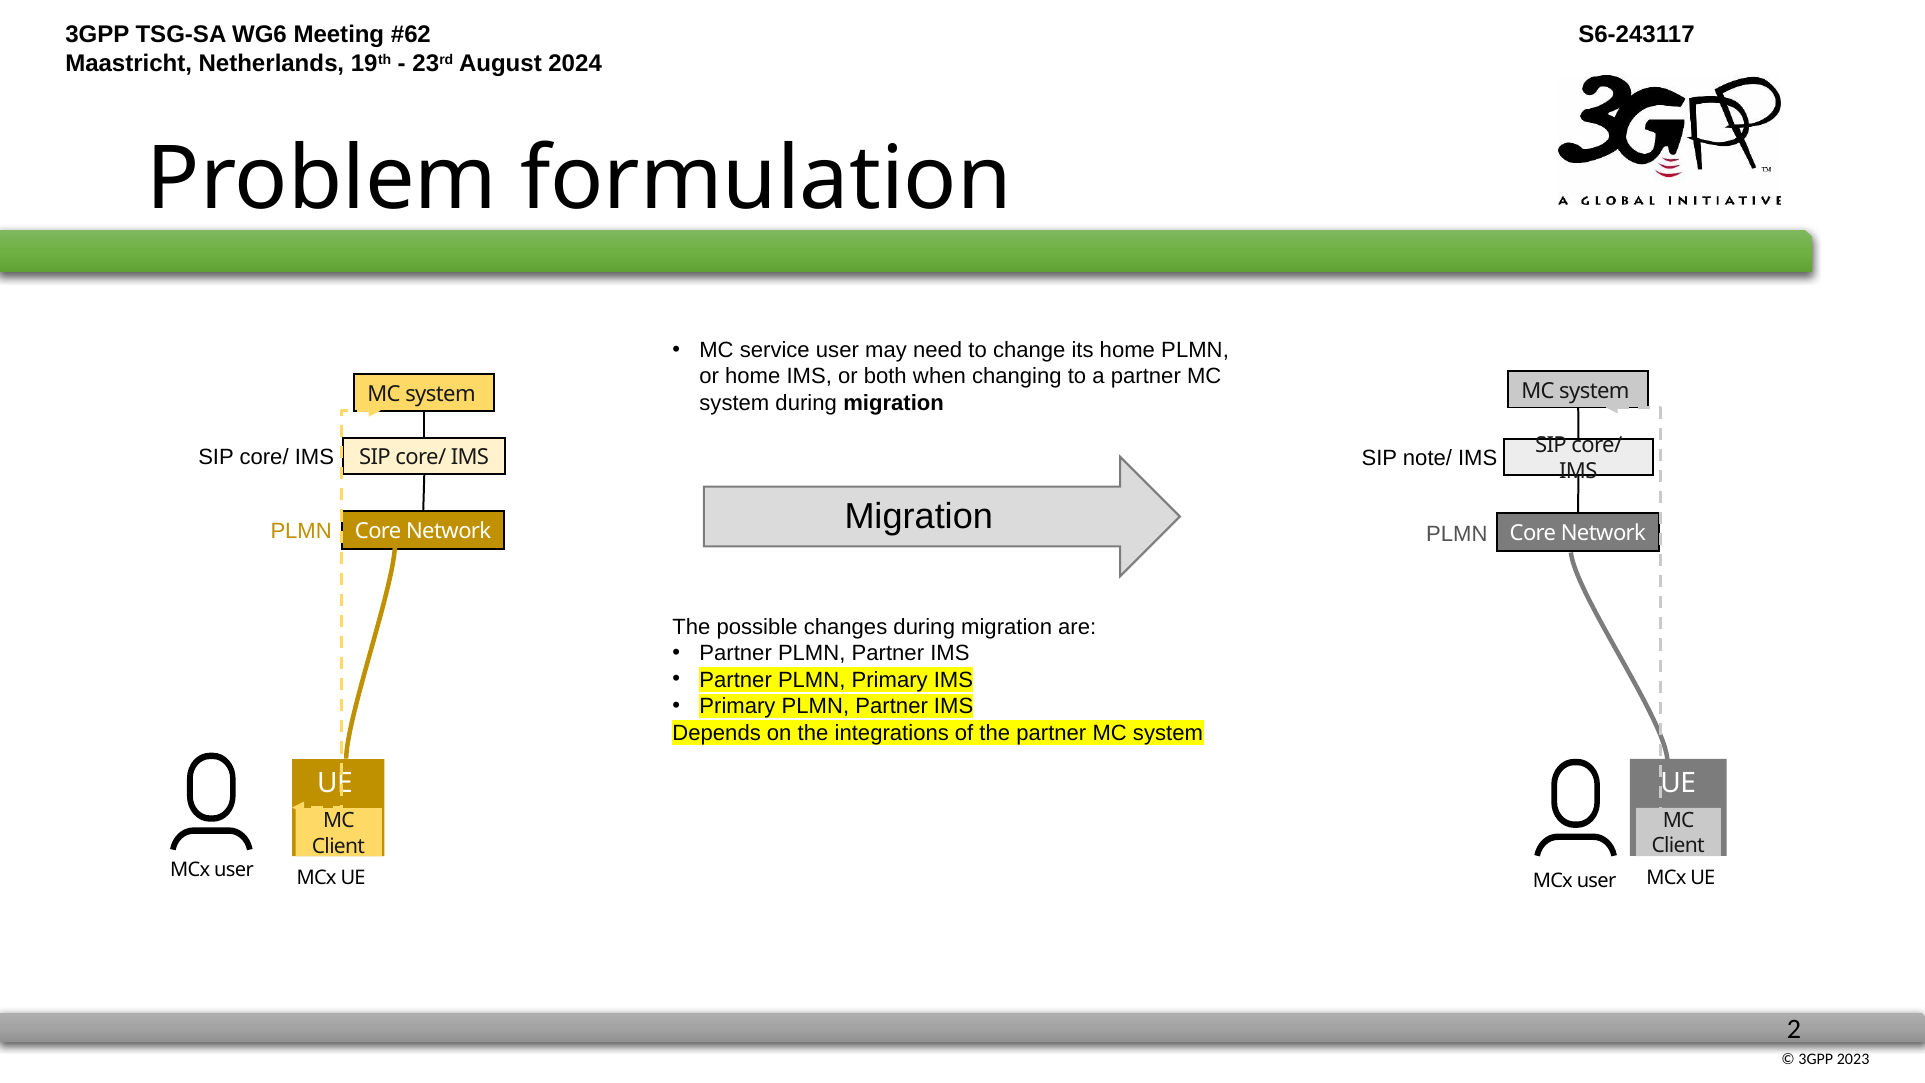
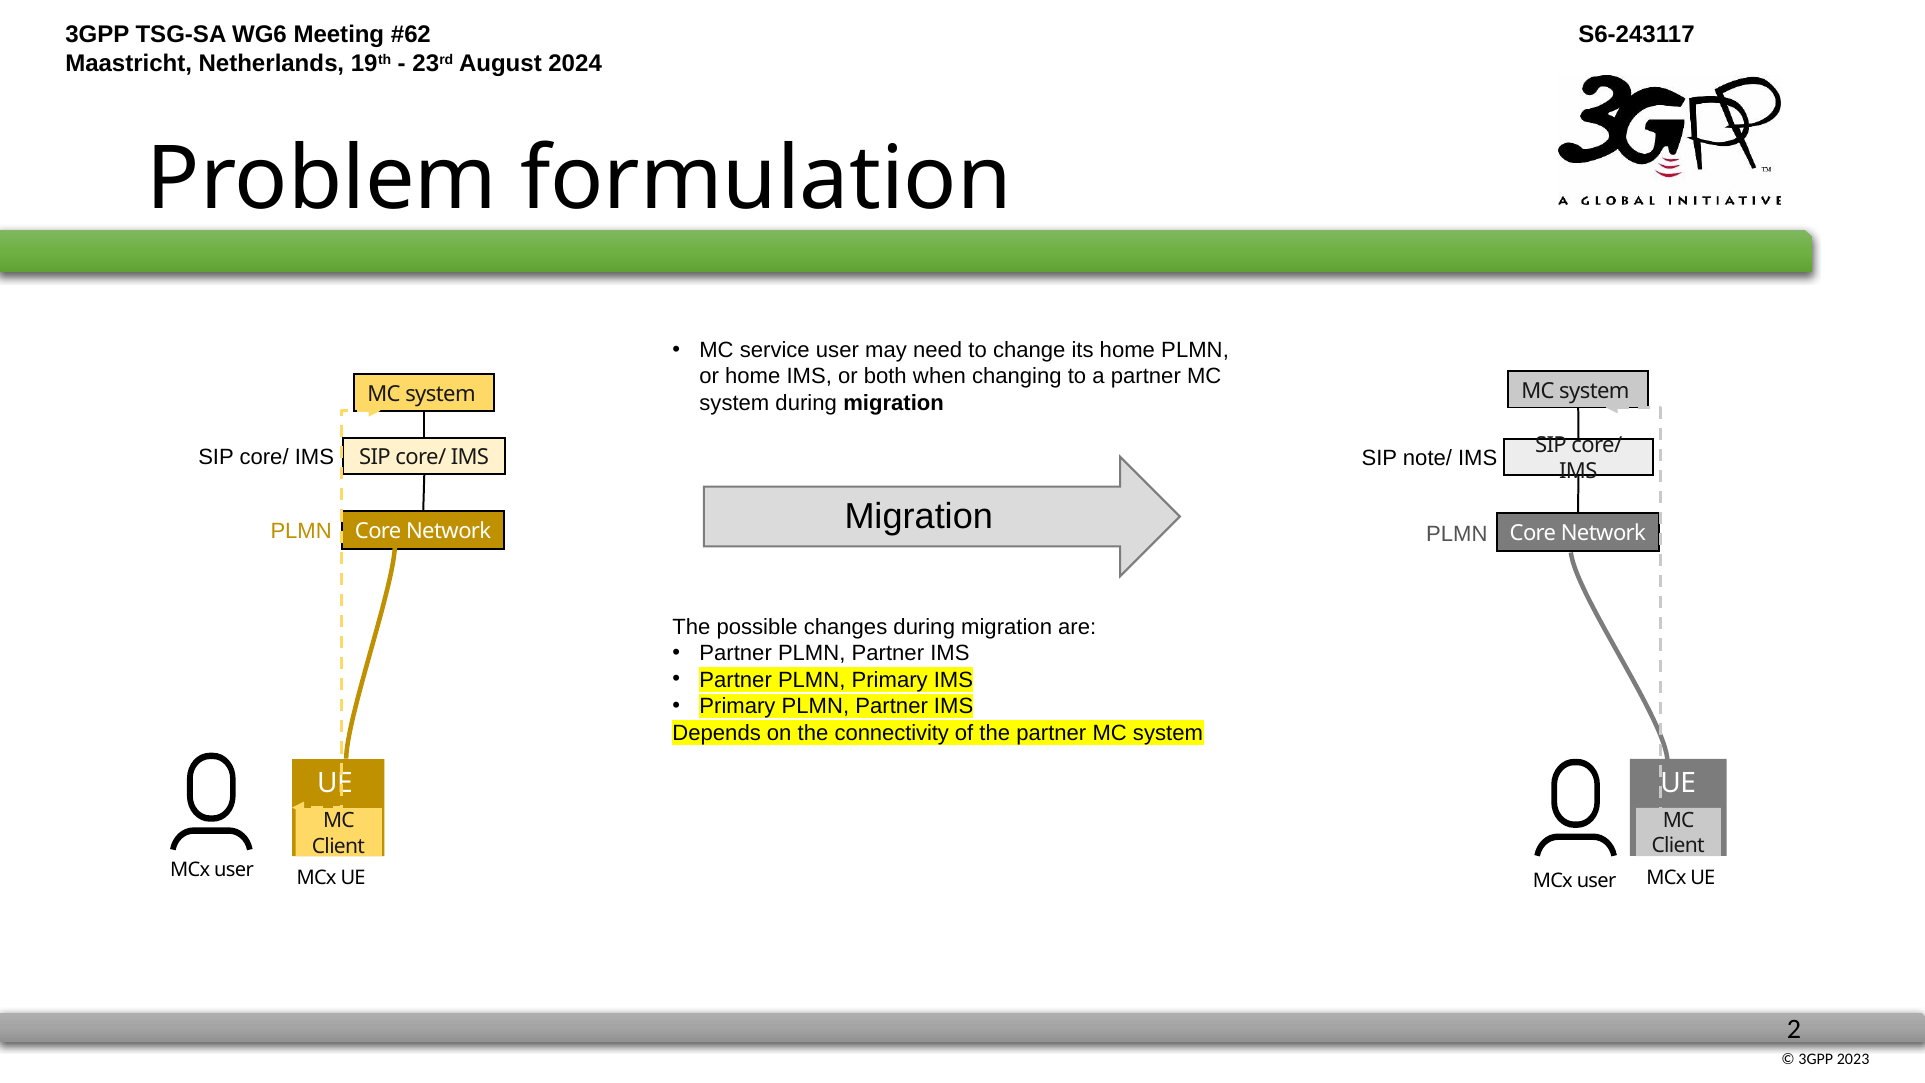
integrations: integrations -> connectivity
